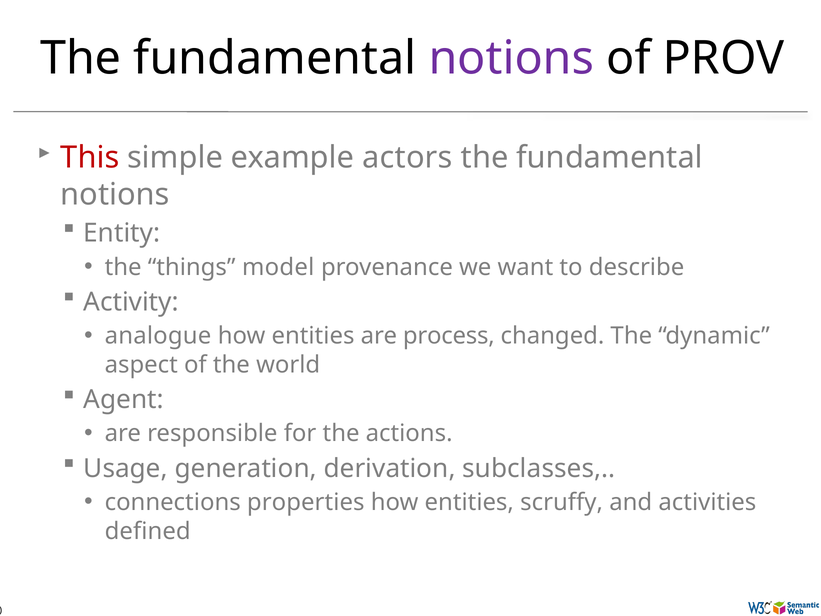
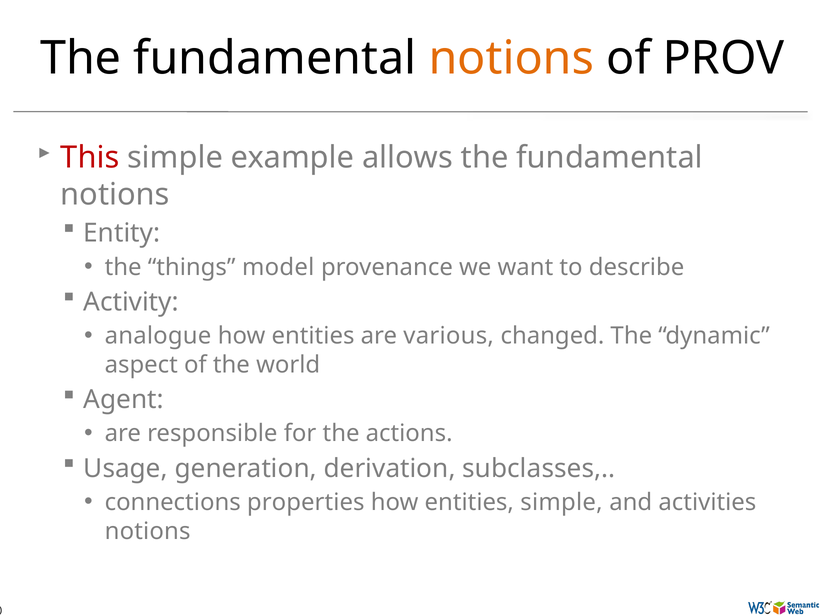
notions at (511, 58) colour: purple -> orange
actors: actors -> allows
process: process -> various
entities scruffy: scruffy -> simple
defined at (148, 531): defined -> notions
